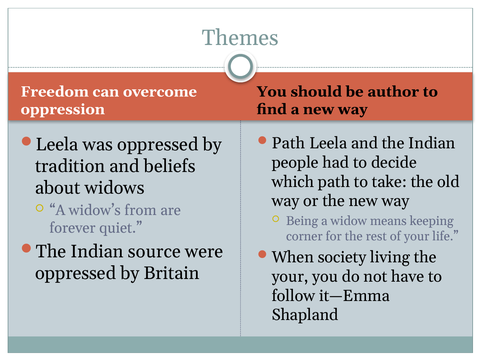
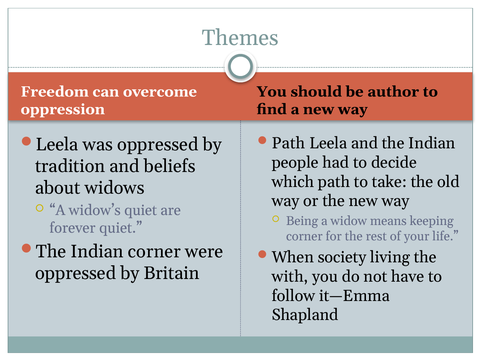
widow’s from: from -> quiet
Indian source: source -> corner
your at (290, 276): your -> with
